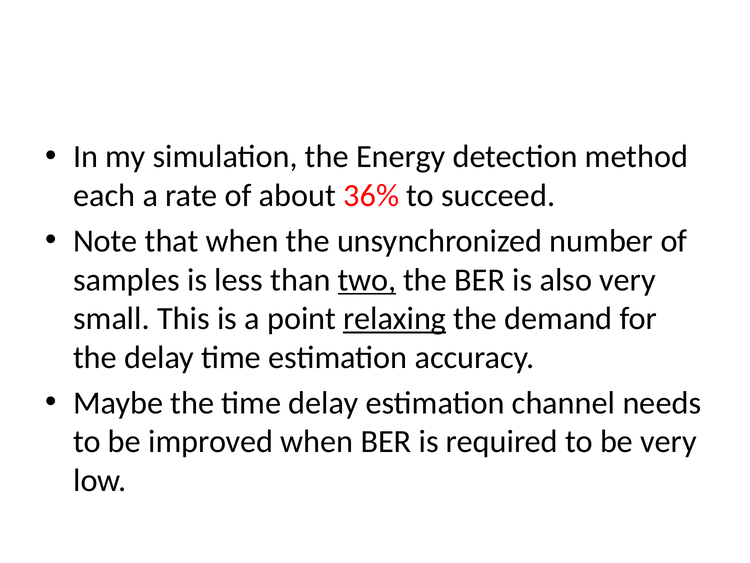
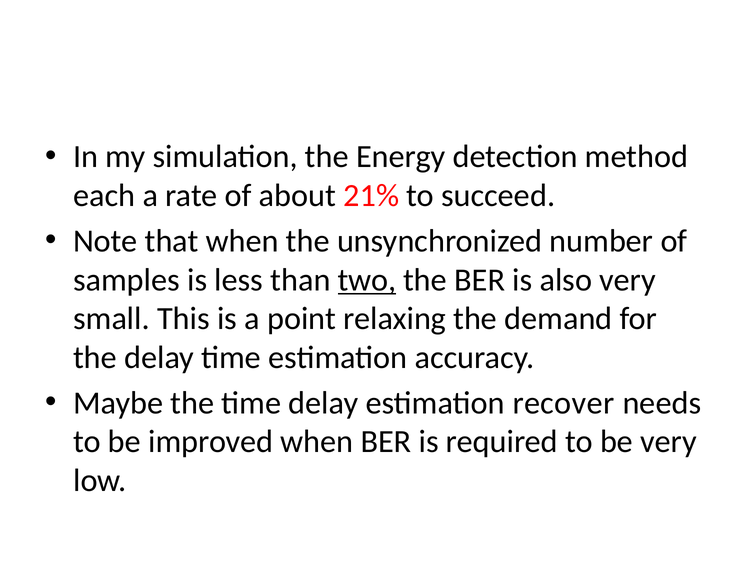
36%: 36% -> 21%
relaxing underline: present -> none
channel: channel -> recover
